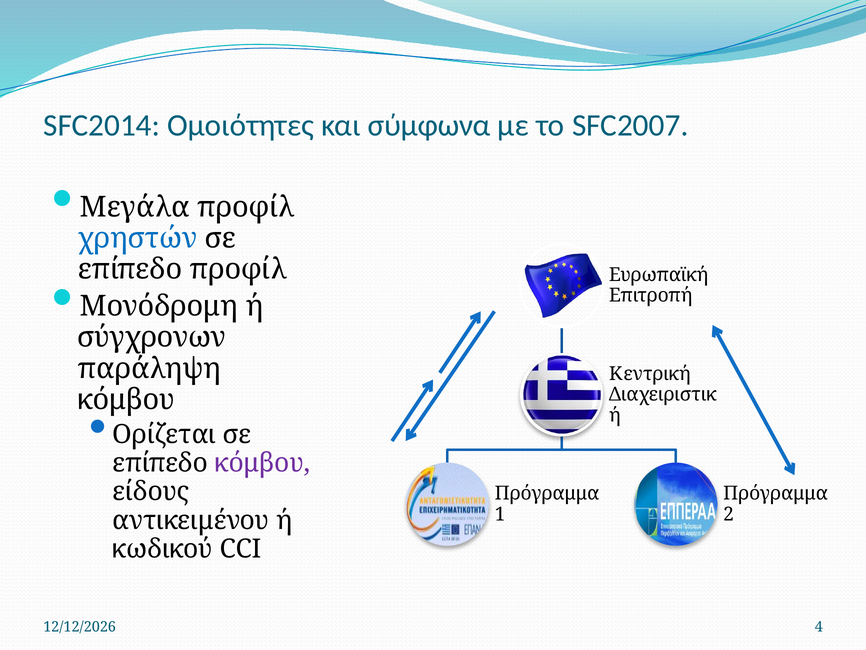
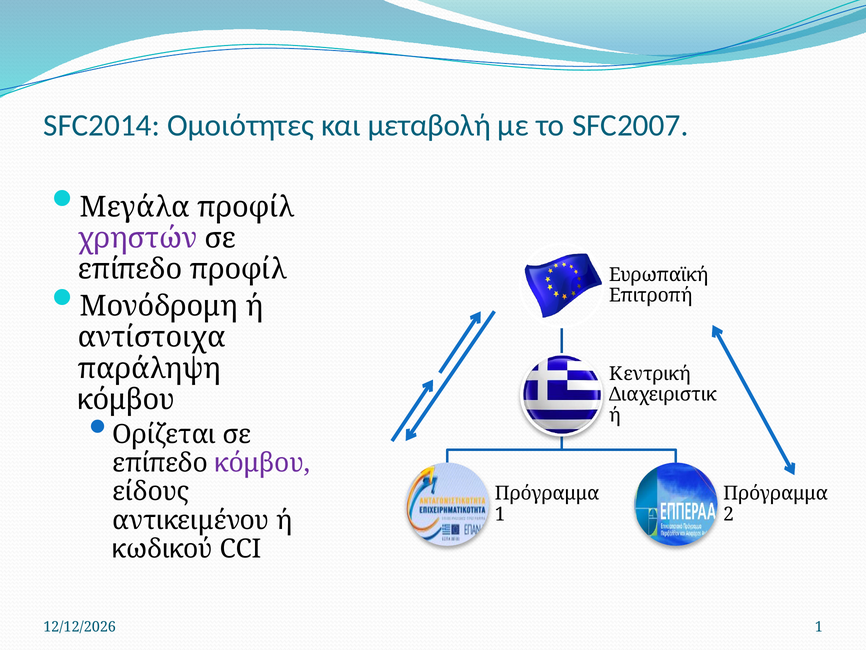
σύμφωνα: σύμφωνα -> μεταβολή
χρηστών colour: blue -> purple
σύγχρονων: σύγχρονων -> αντίστοιχα
4 at (819, 627): 4 -> 1
